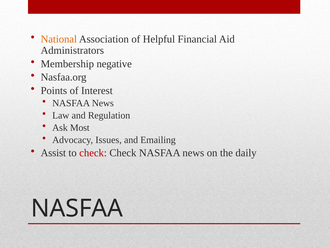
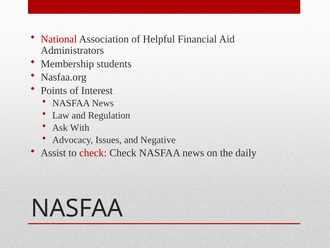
National colour: orange -> red
negative: negative -> students
Most: Most -> With
Emailing: Emailing -> Negative
